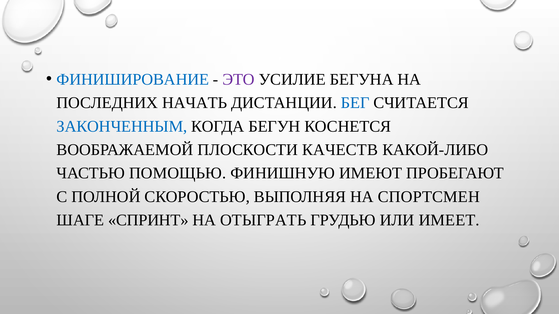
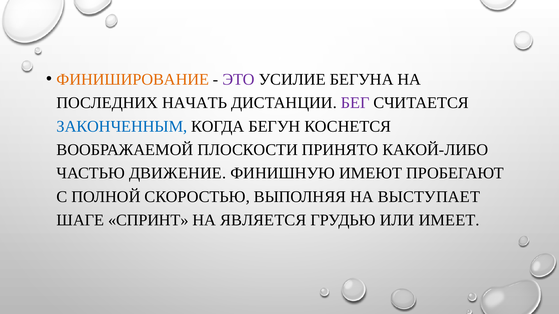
ФИНИШИРОВАНИЕ colour: blue -> orange
БЕГ colour: blue -> purple
КАЧЕСТВ: КАЧЕСТВ -> ПРИНЯТО
ПОМОЩЬЮ: ПОМОЩЬЮ -> ДВИЖЕНИЕ
СПОРТСМЕН: СПОРТСМЕН -> ВЫСТУПАЕТ
ОТЫГРАТЬ: ОТЫГРАТЬ -> ЯВЛЯЕТСЯ
